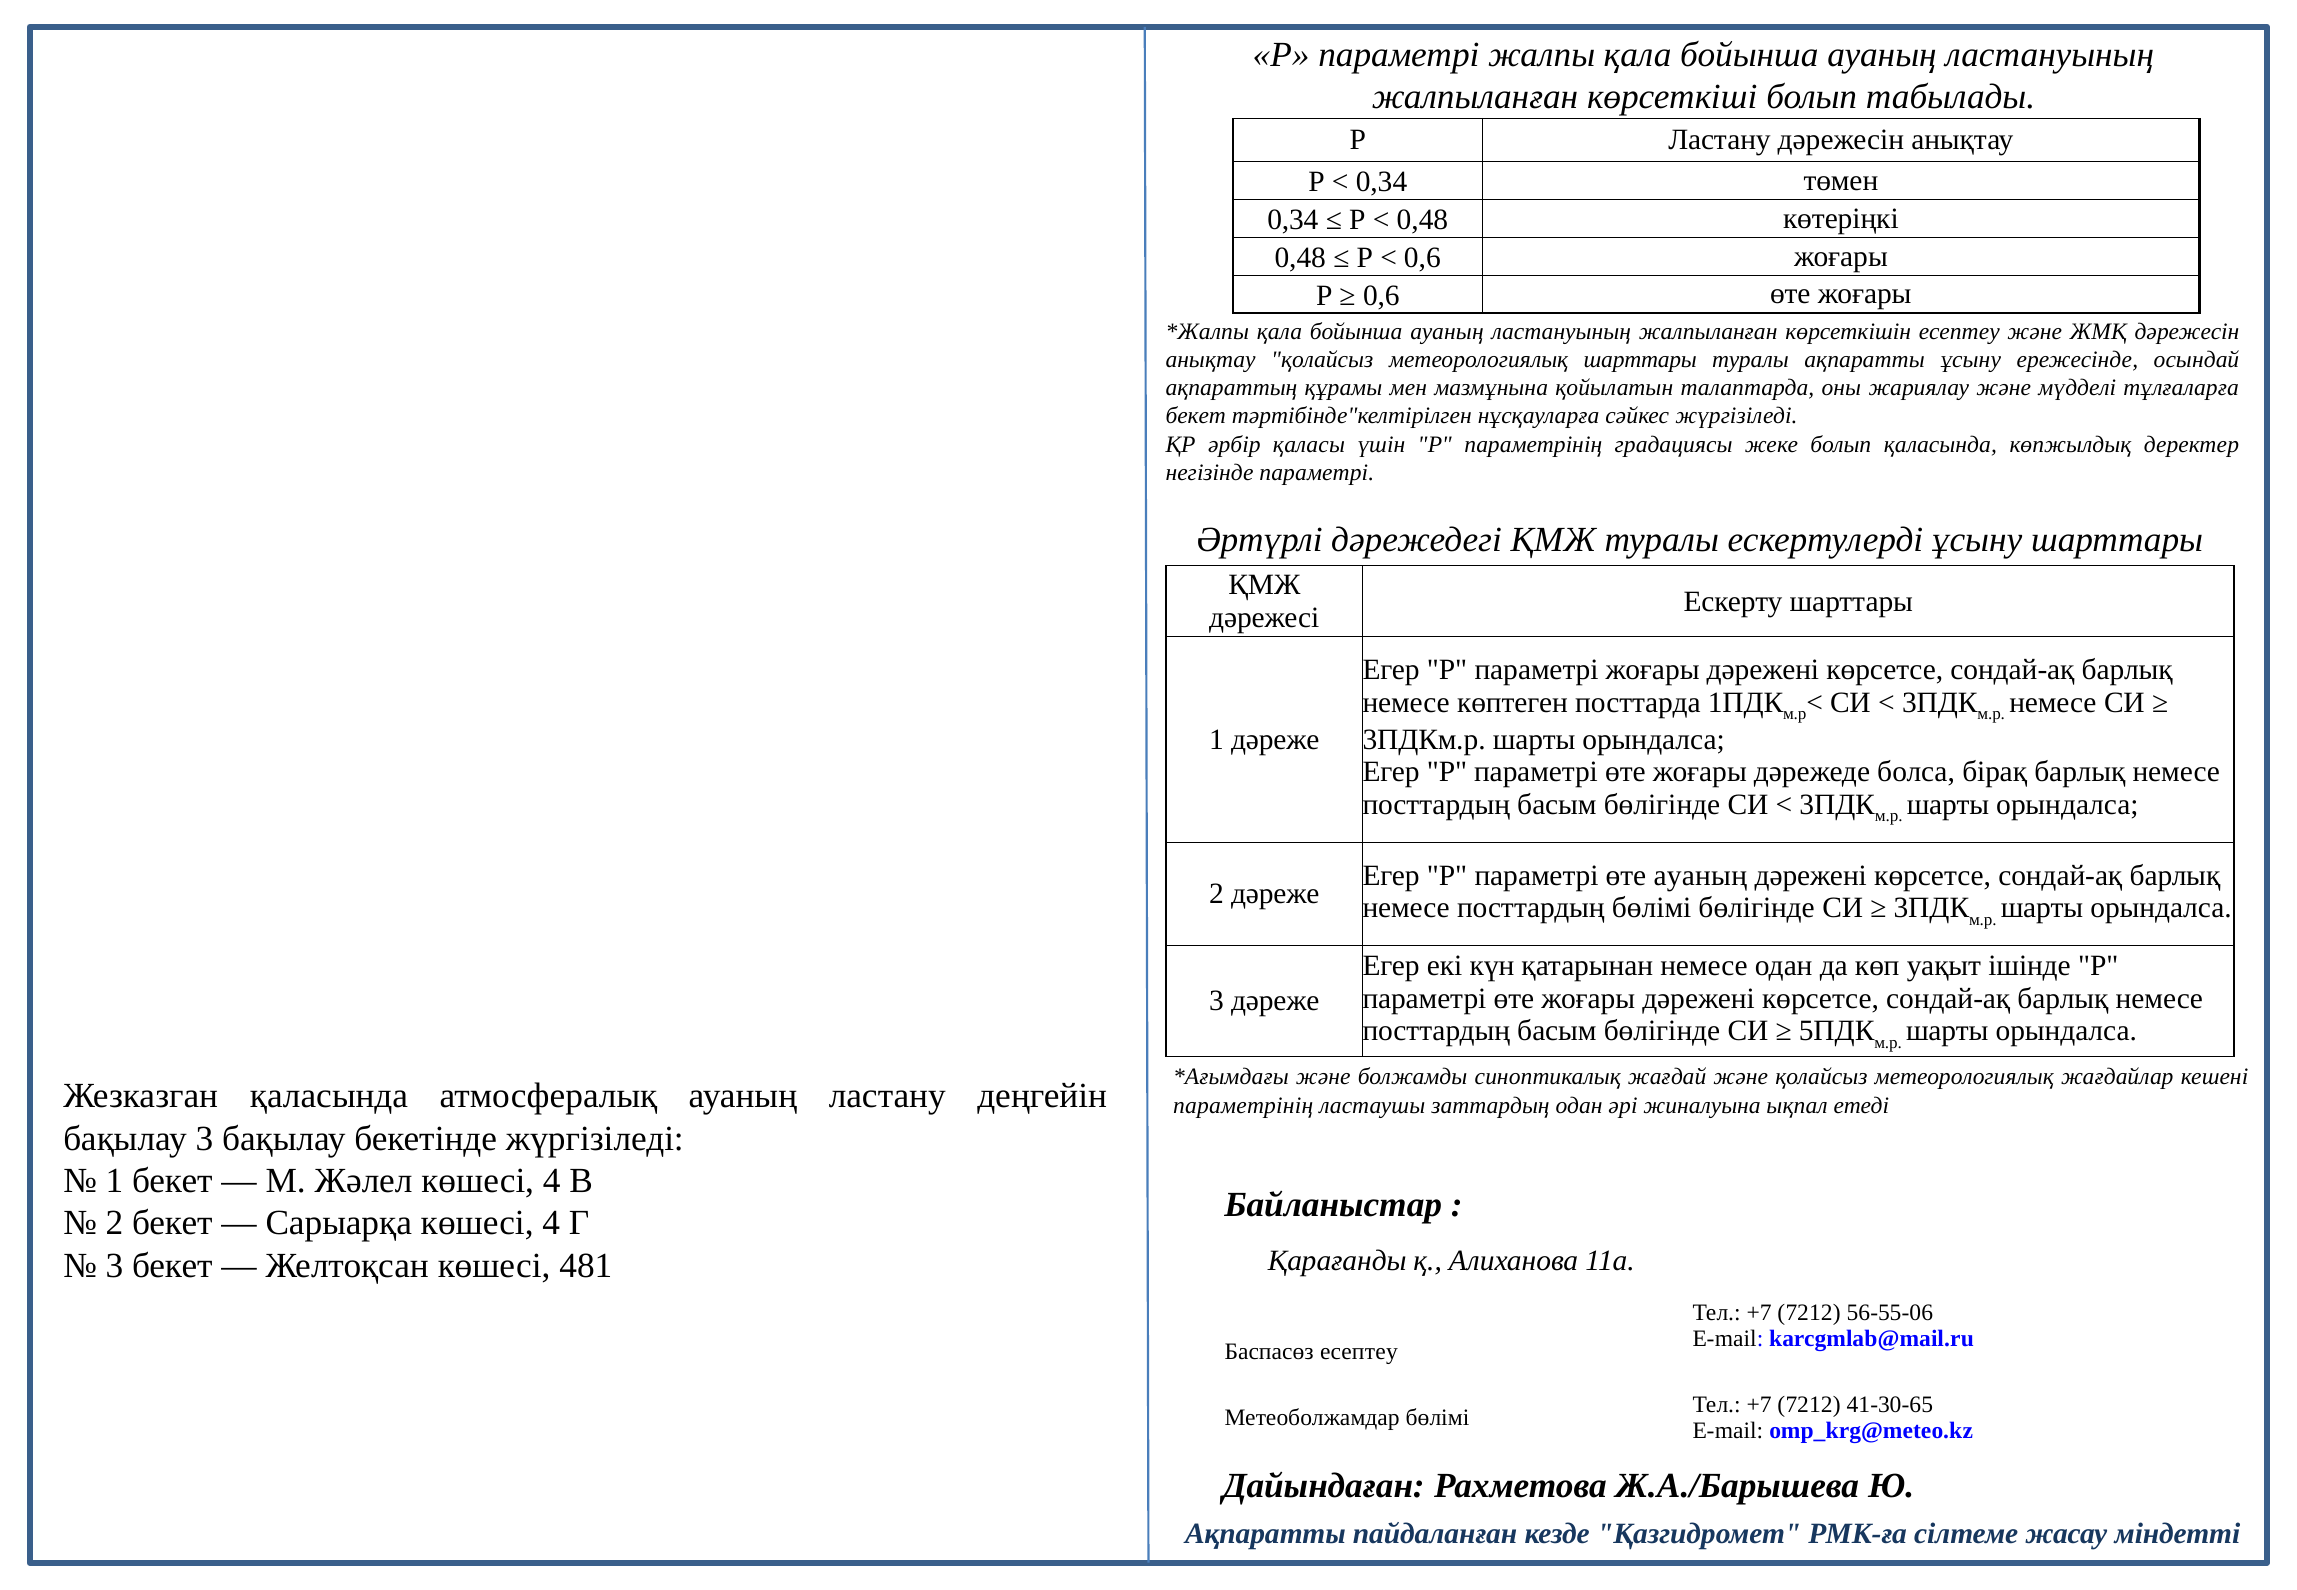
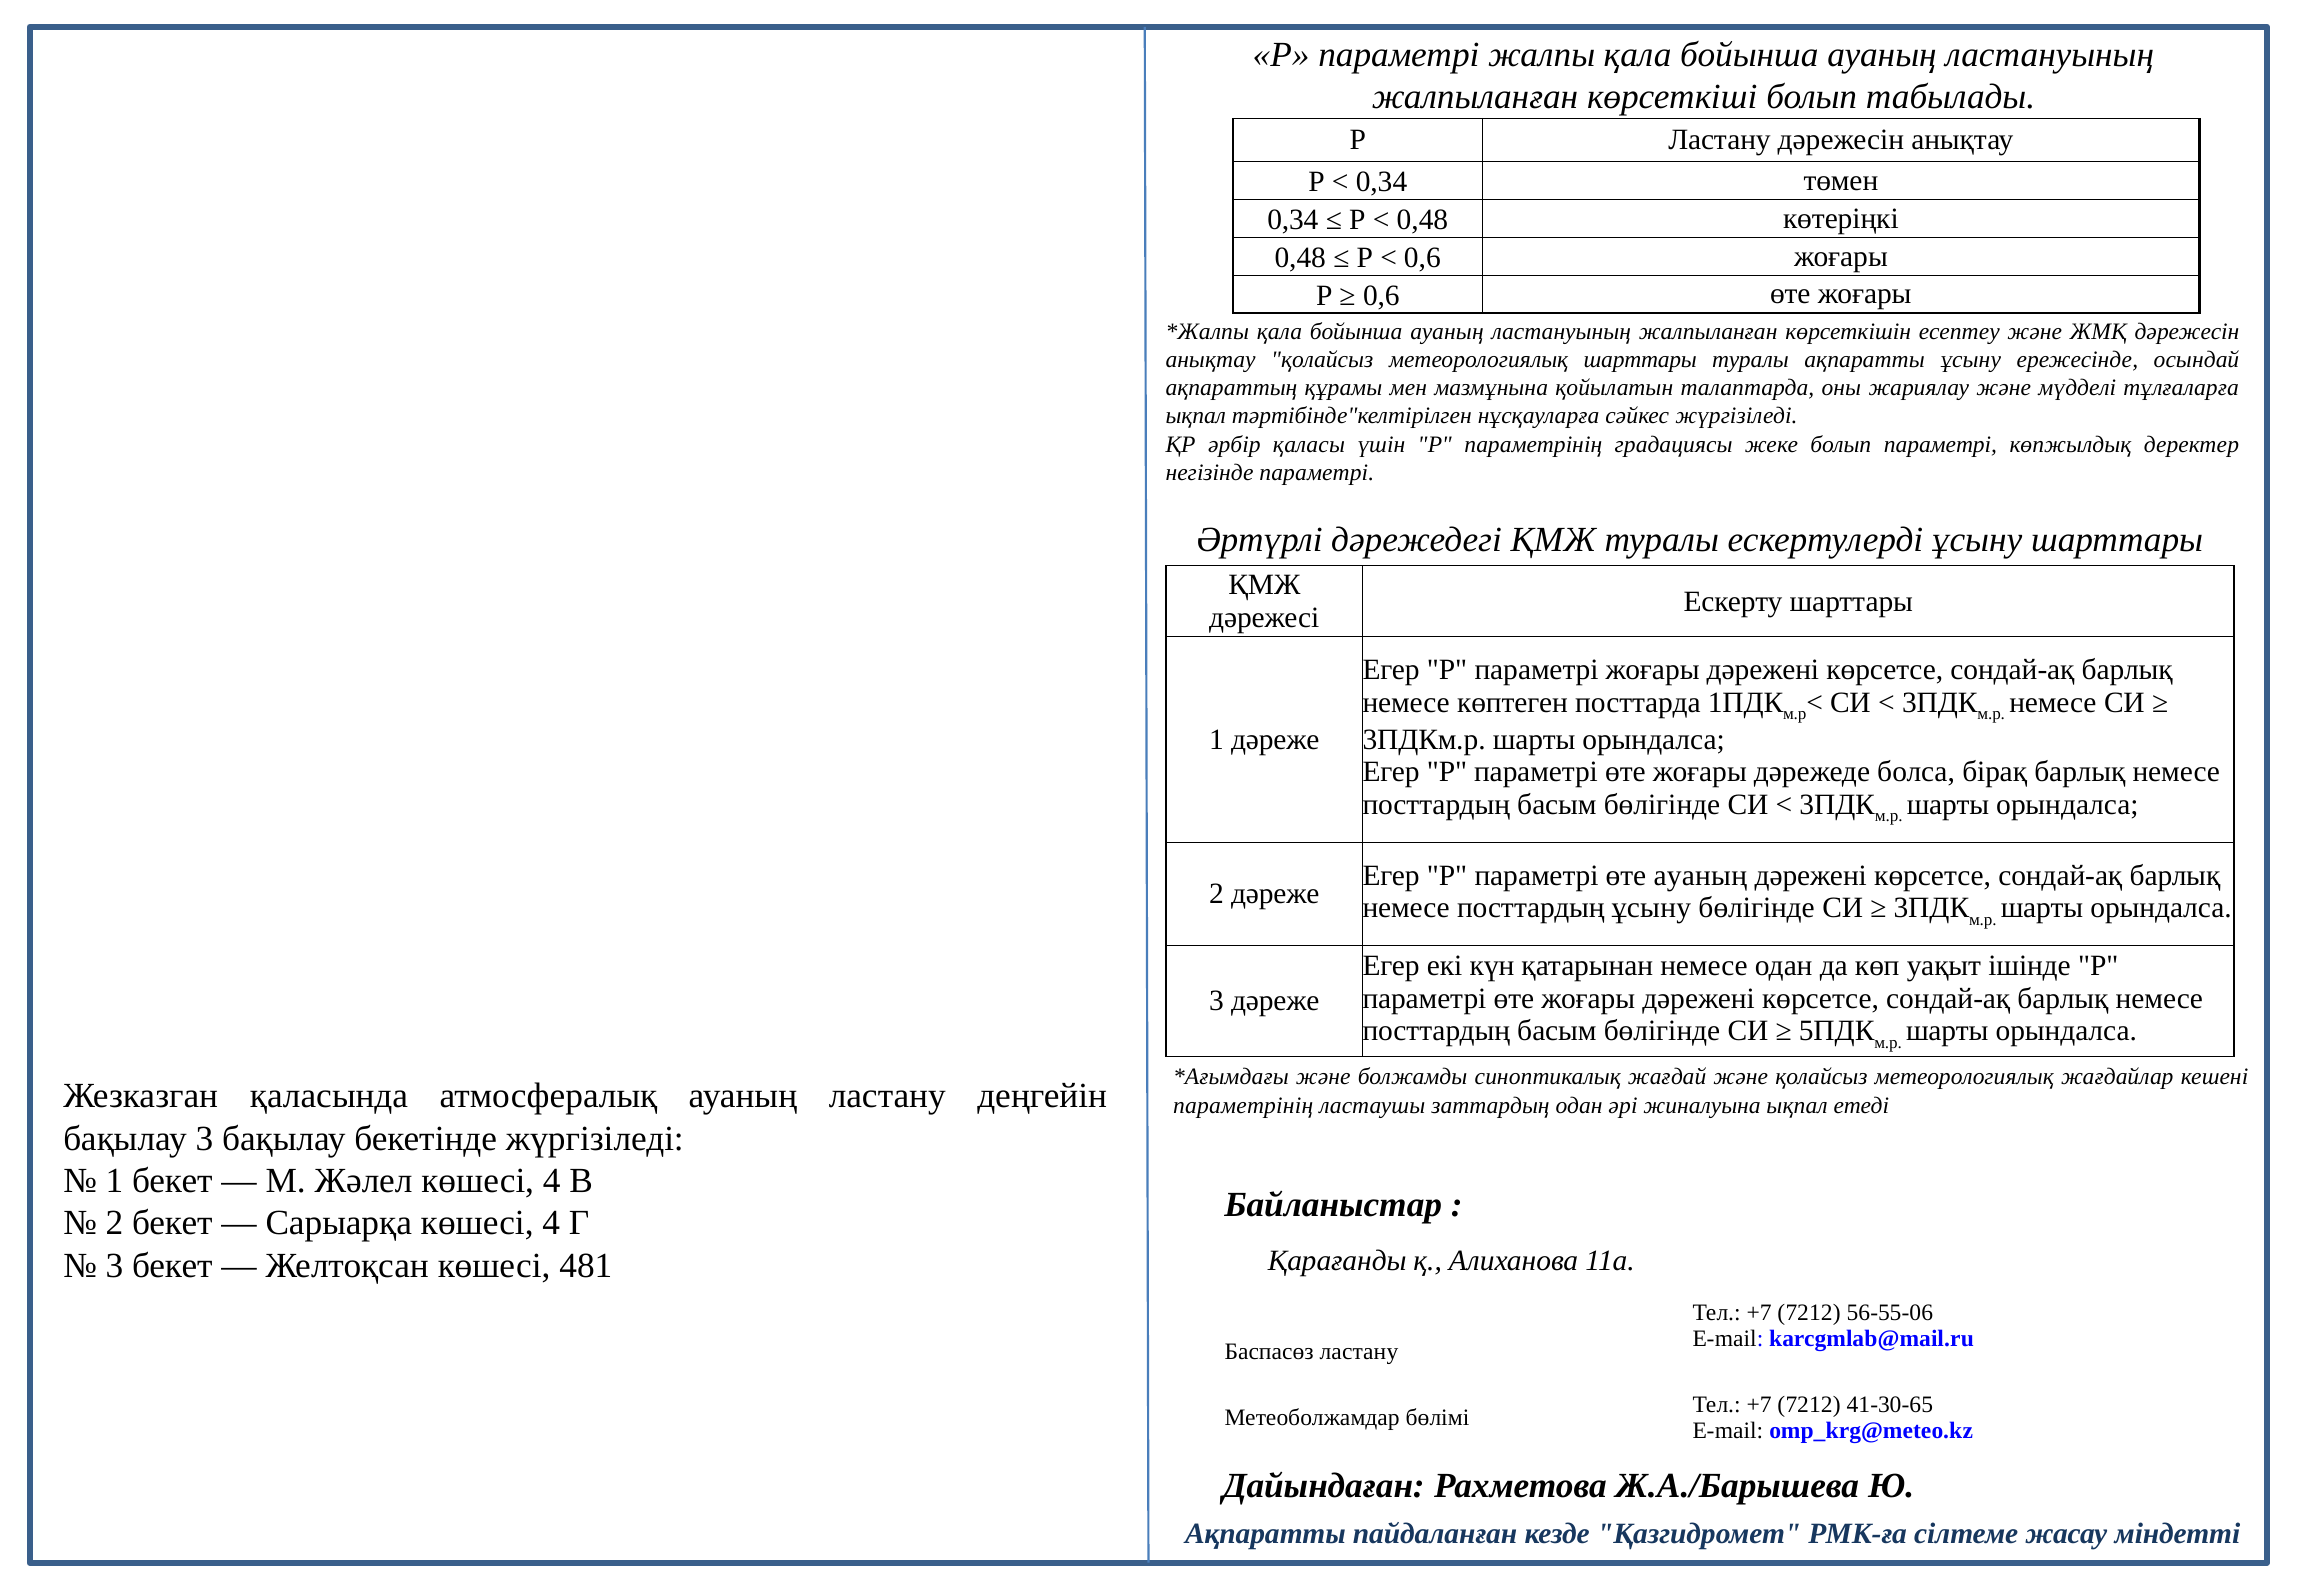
бекет at (1196, 416): бекет -> ықпал
болып қаласында: қаласында -> параметрі
посттардың бөлімі: бөлімі -> ұсыну
Баспасөз есептеу: есептеу -> ластану
